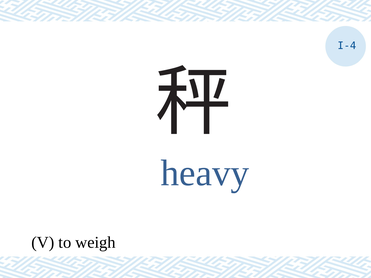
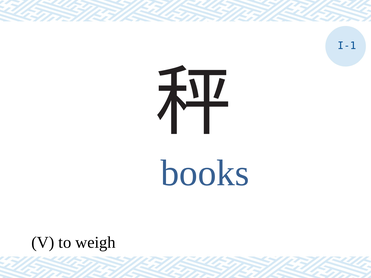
I-4: I-4 -> I-1
heavy: heavy -> books
